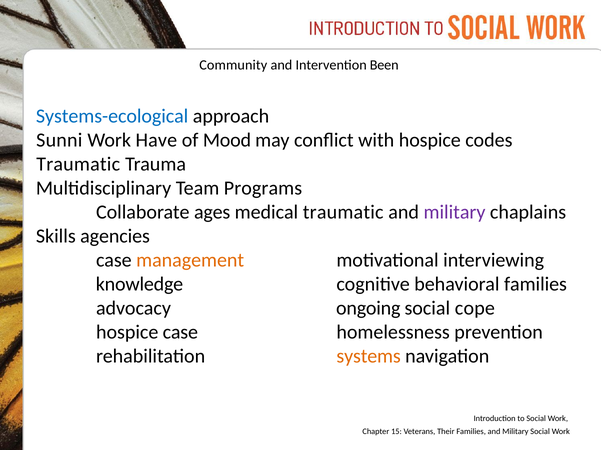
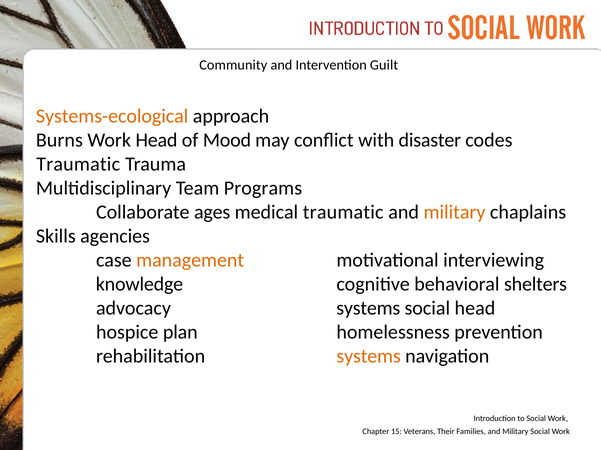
Been: Been -> Guilt
Systems-ecological colour: blue -> orange
Sunni: Sunni -> Burns
Work Have: Have -> Head
with hospice: hospice -> disaster
military at (455, 213) colour: purple -> orange
behavioral families: families -> shelters
advocacy ongoing: ongoing -> systems
social cope: cope -> head
hospice case: case -> plan
